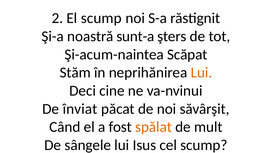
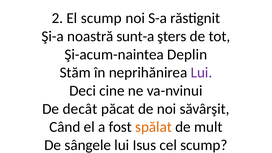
Scăpat: Scăpat -> Deplin
Lui at (201, 73) colour: orange -> purple
înviat: înviat -> decât
